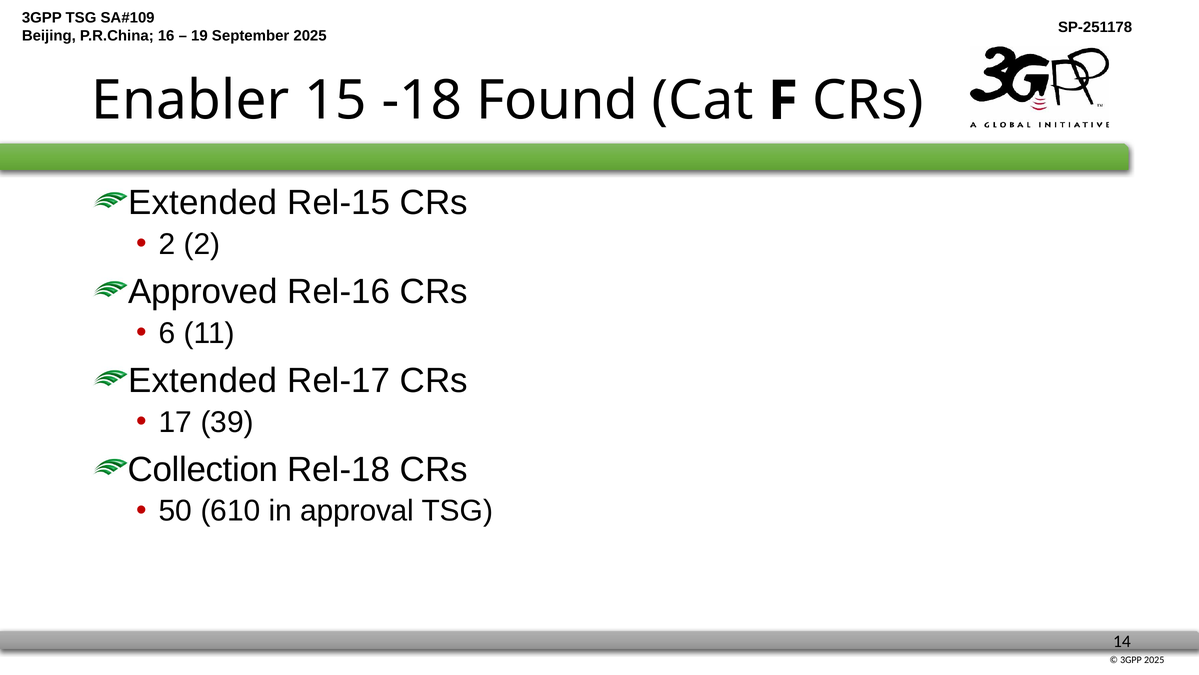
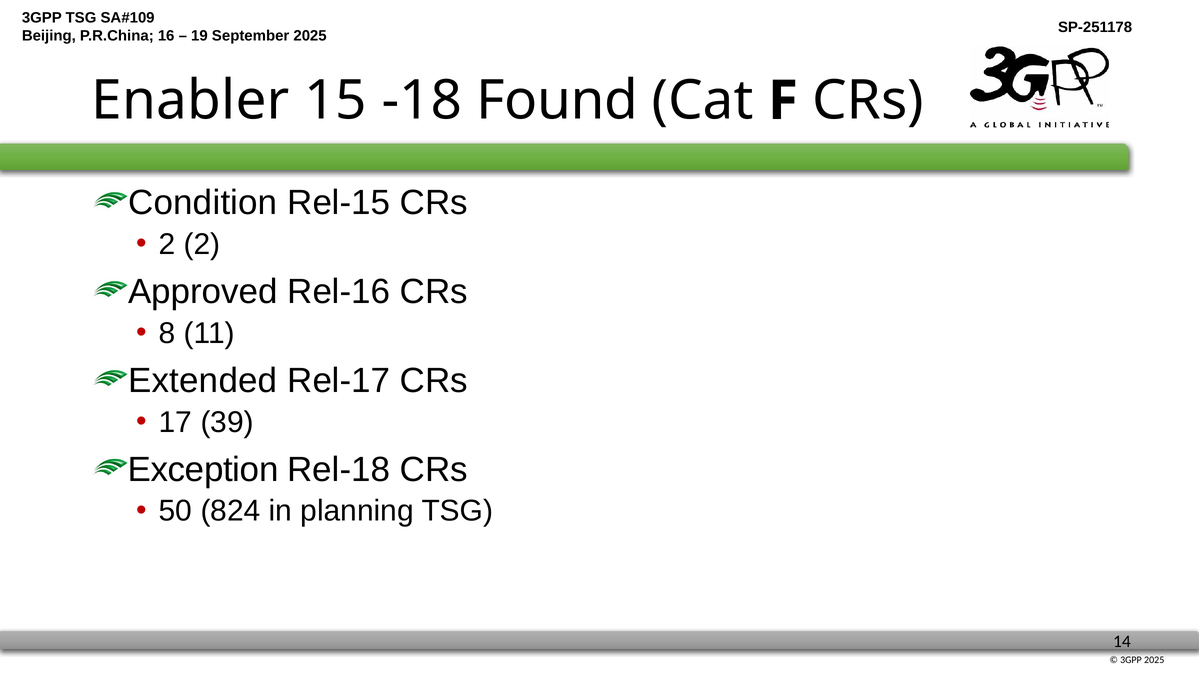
Extended at (203, 203): Extended -> Condition
6: 6 -> 8
Collection: Collection -> Exception
610: 610 -> 824
approval: approval -> planning
